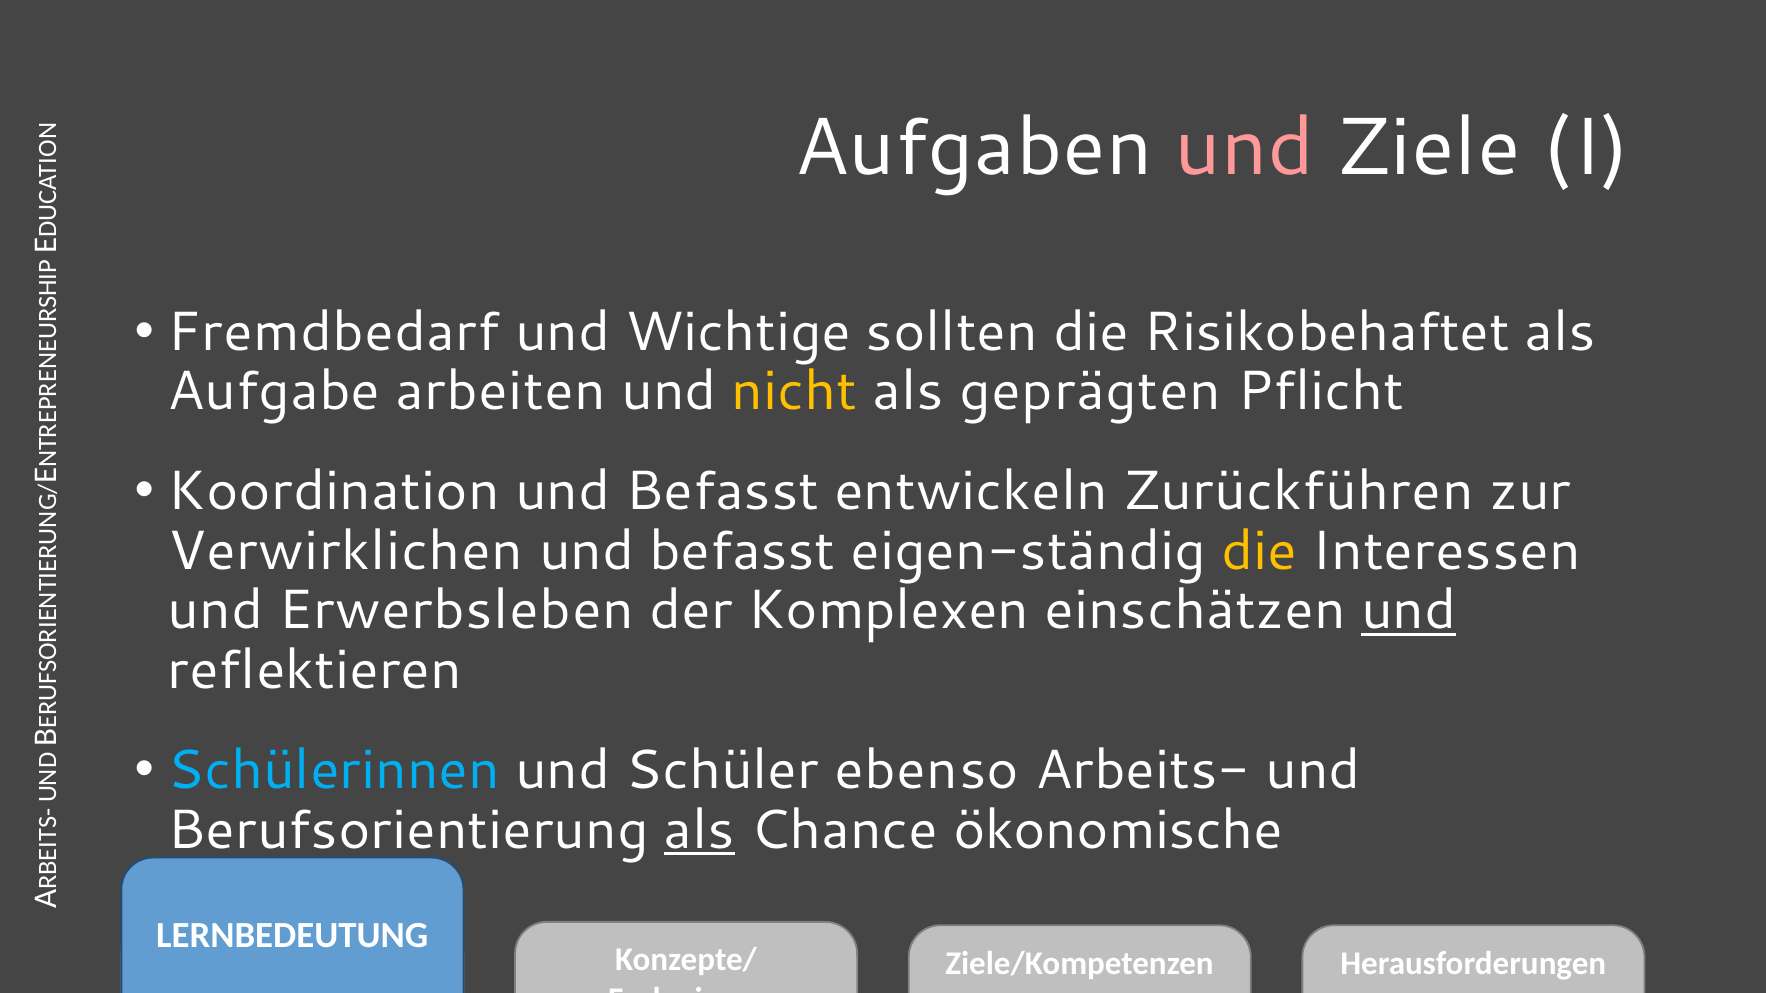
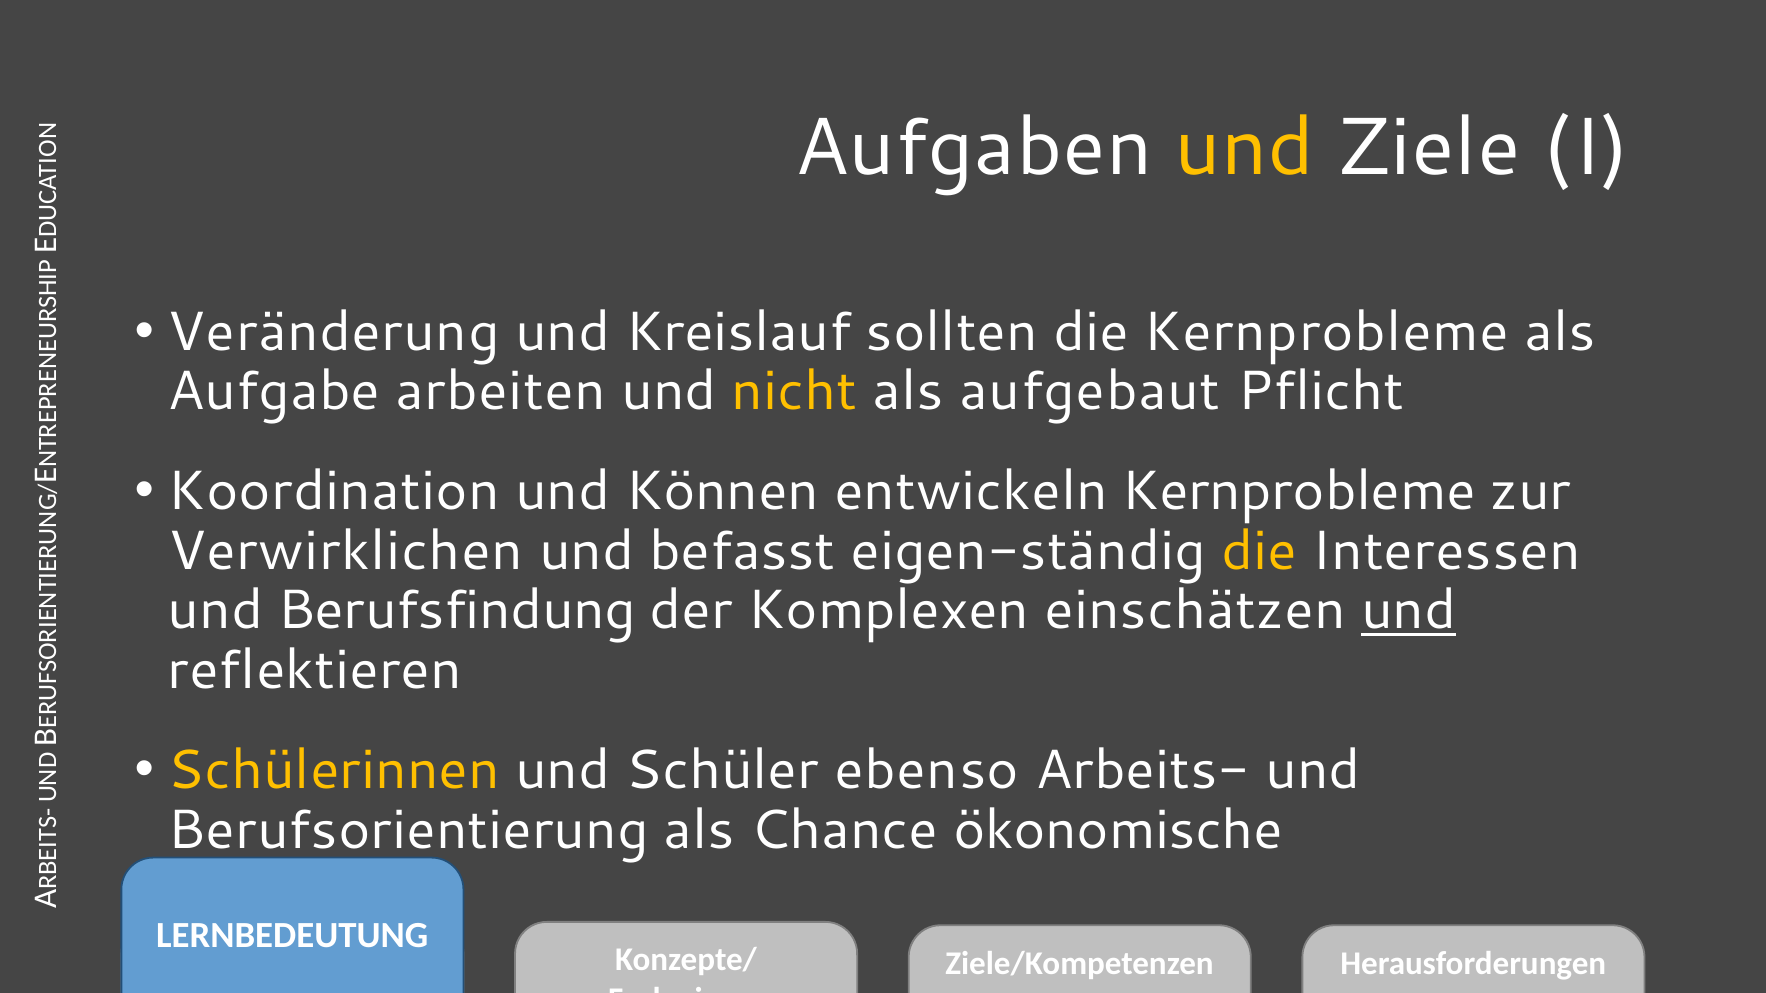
und at (1245, 148) colour: pink -> yellow
Fremdbedarf: Fremdbedarf -> Veränderung
Wichtige: Wichtige -> Kreislauf
die Risikobehaftet: Risikobehaftet -> Kernprobleme
geprägten: geprägten -> aufgebaut
Befasst at (722, 492): Befasst -> Können
entwickeln Zurückführen: Zurückführen -> Kernprobleme
Erwerbsleben: Erwerbsleben -> Berufsfindung
Schülerinnen colour: light blue -> yellow
als at (700, 830) underline: present -> none
